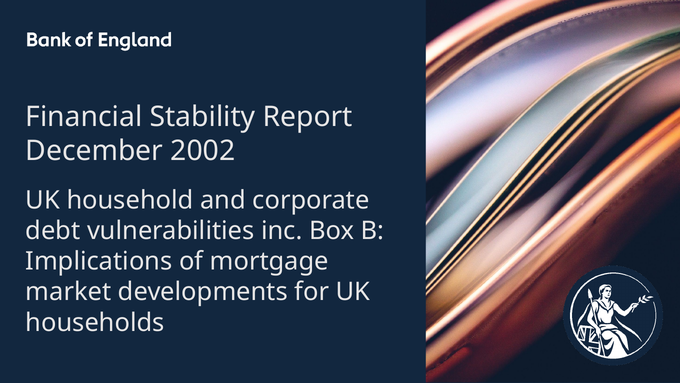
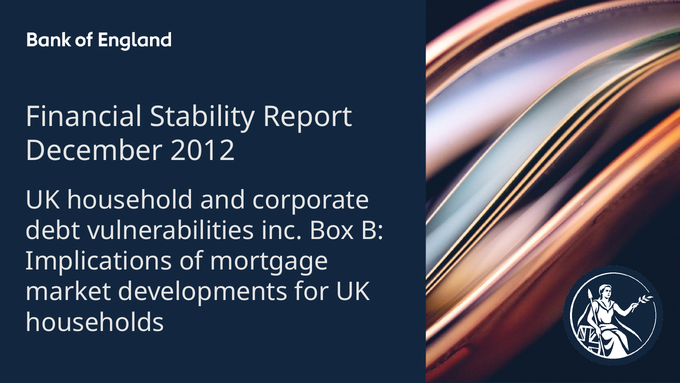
2002: 2002 -> 2012
